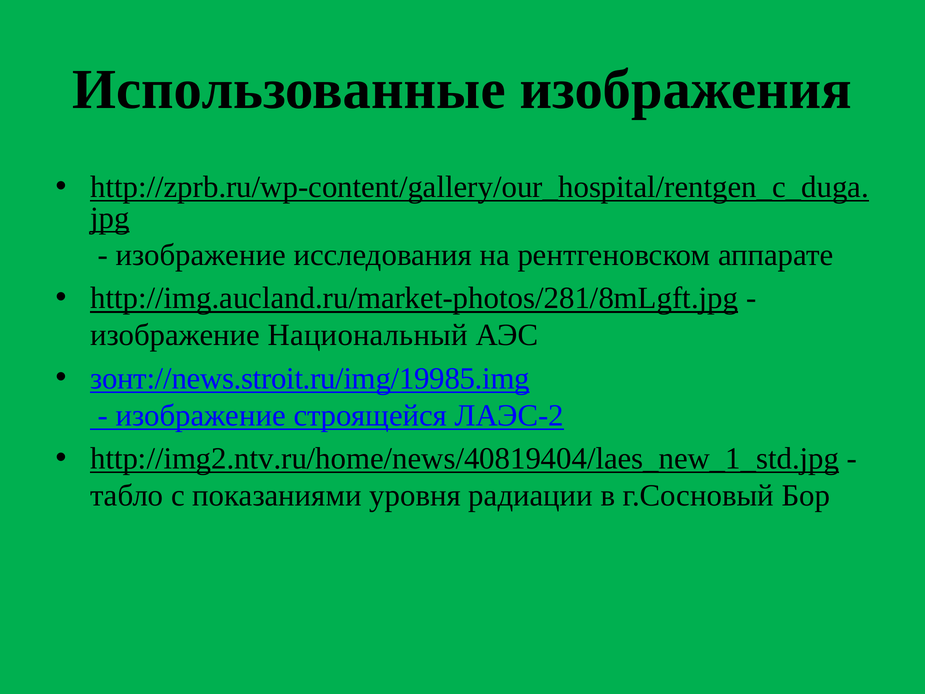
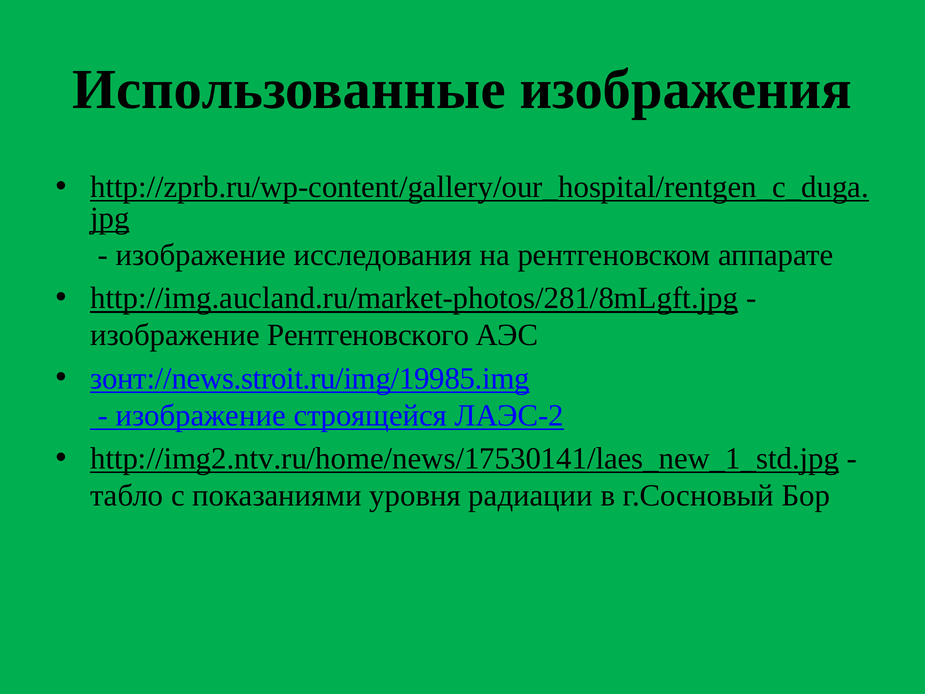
Национальный: Национальный -> Рентгеновского
http://img2.ntv.ru/home/news/40819404/laes_new_1_std.jpg: http://img2.ntv.ru/home/news/40819404/laes_new_1_std.jpg -> http://img2.ntv.ru/home/news/17530141/laes_new_1_std.jpg
